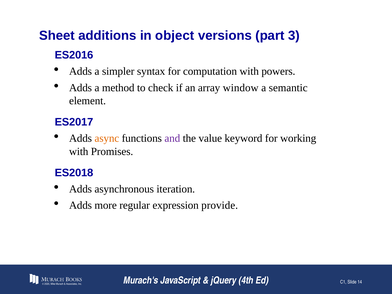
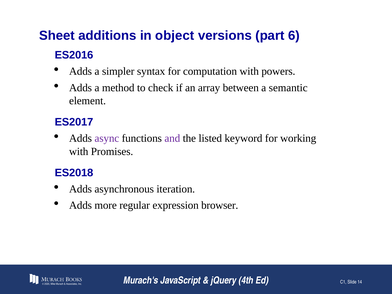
3: 3 -> 6
window: window -> between
async colour: orange -> purple
value: value -> listed
provide: provide -> browser
